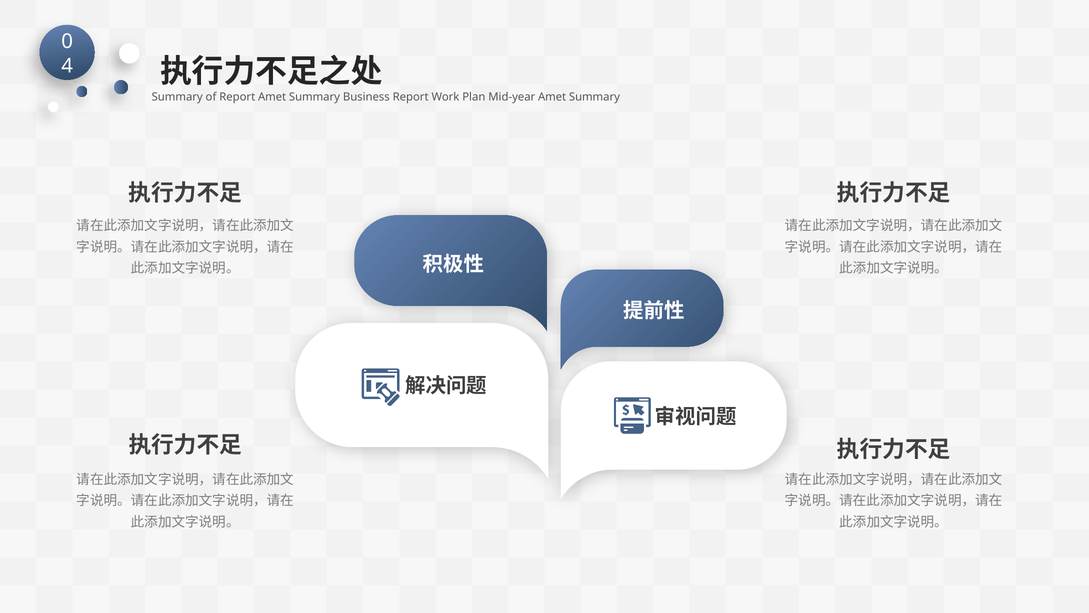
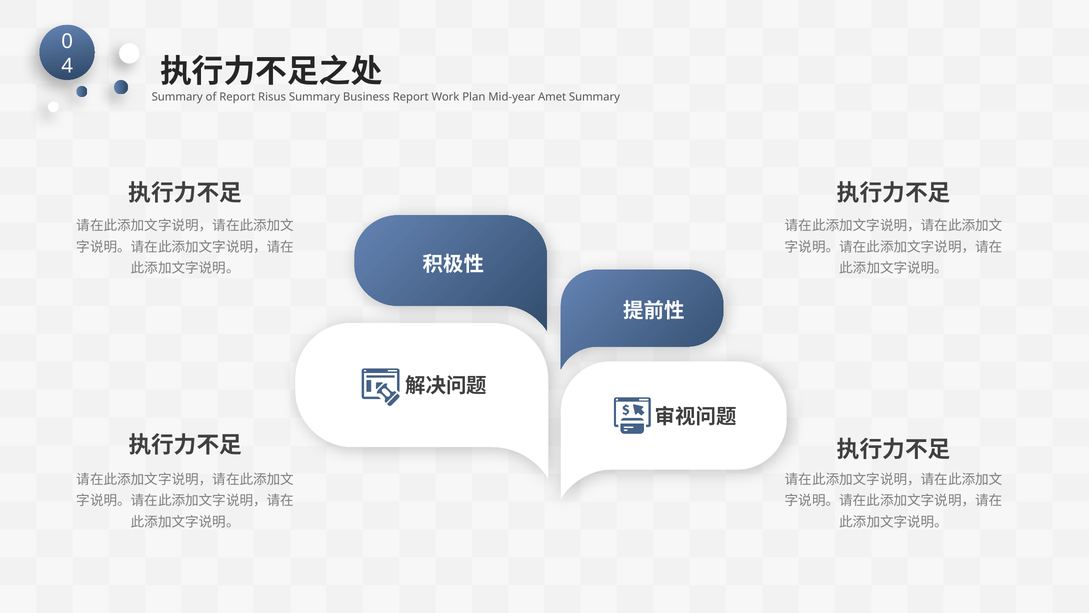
Report Amet: Amet -> Risus
